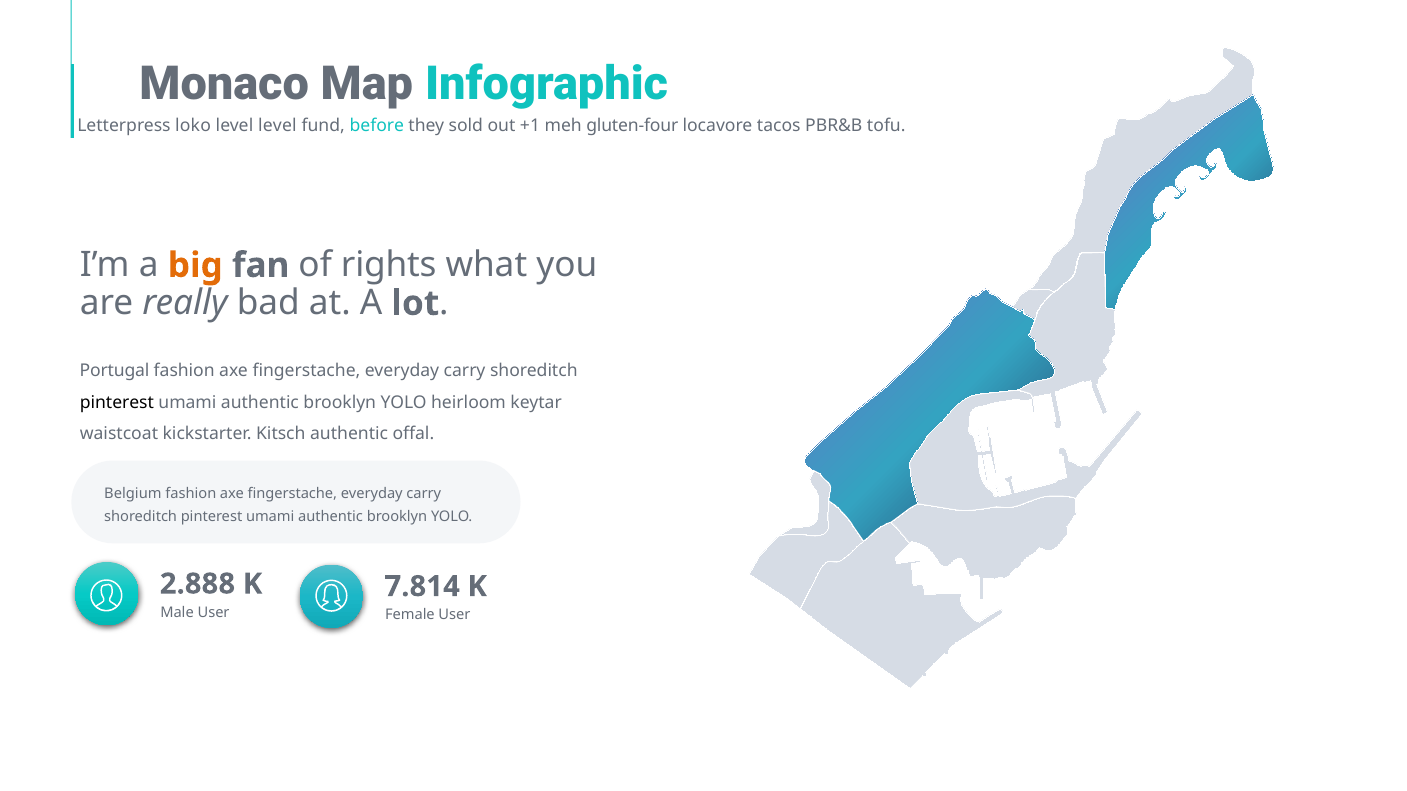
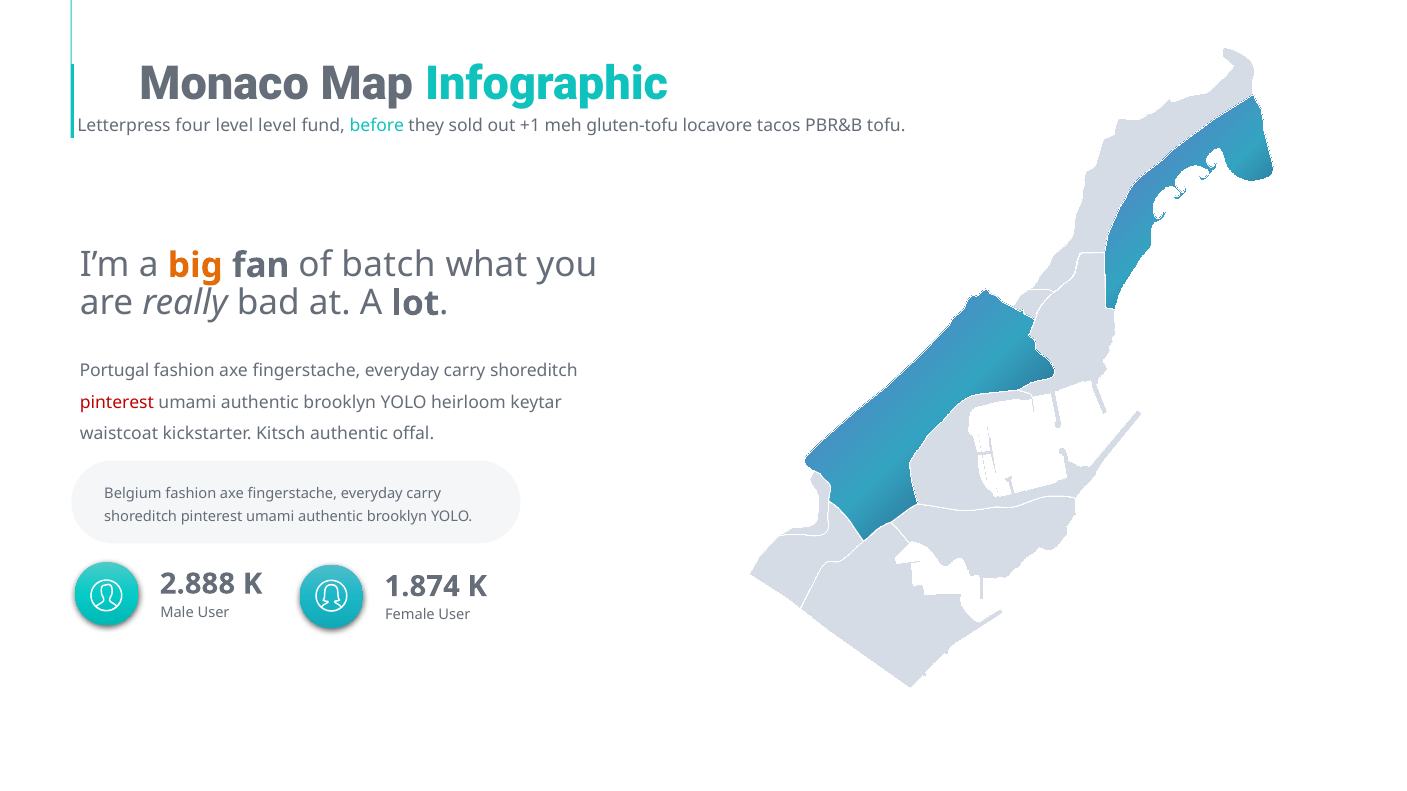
loko: loko -> four
gluten-four: gluten-four -> gluten-tofu
rights: rights -> batch
pinterest at (117, 403) colour: black -> red
7.814: 7.814 -> 1.874
